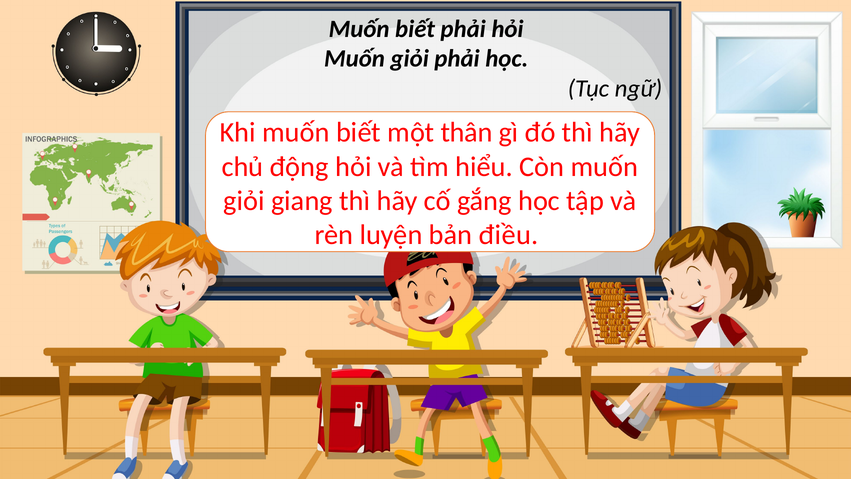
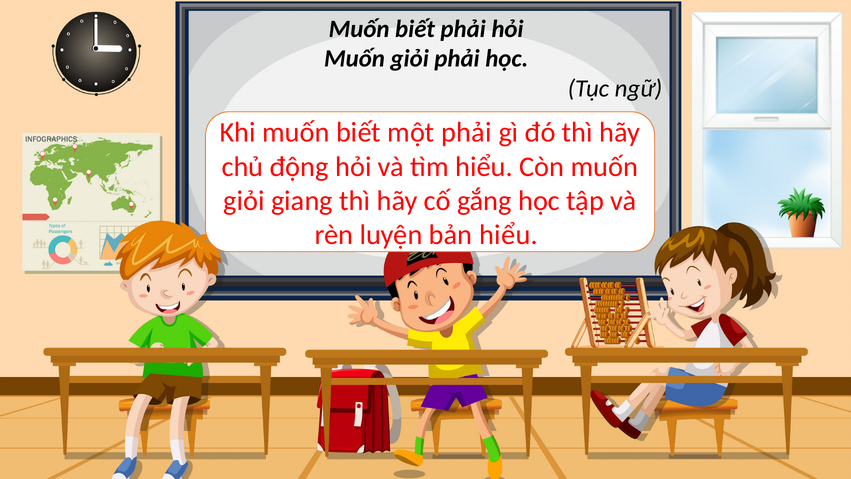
một thân: thân -> phải
bản điều: điều -> hiểu
